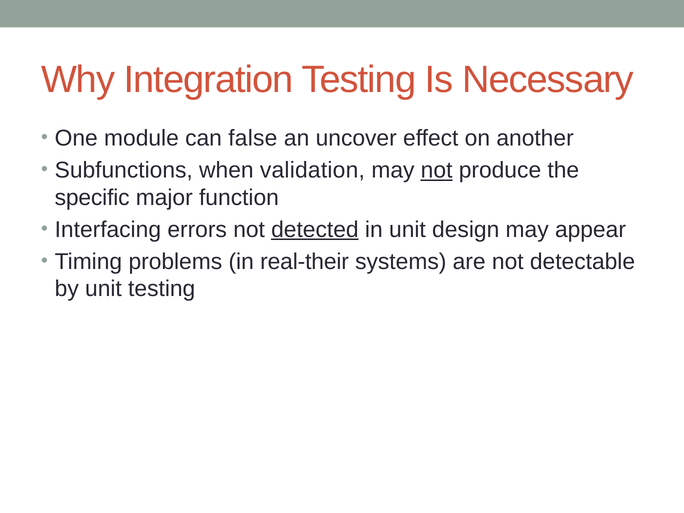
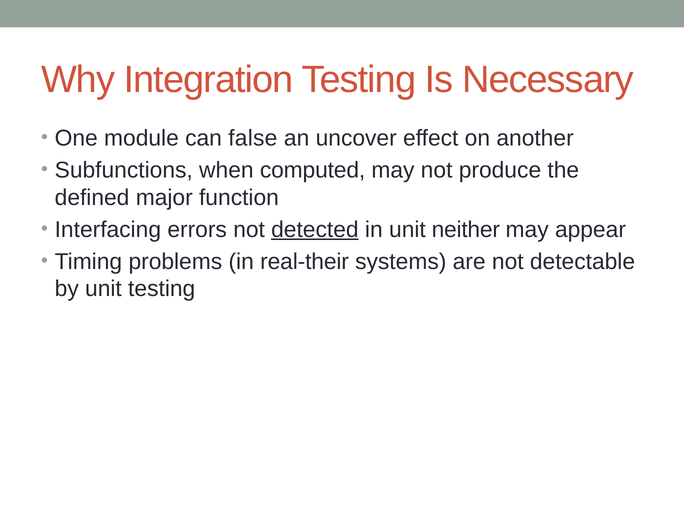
validation: validation -> computed
not at (437, 170) underline: present -> none
specific: specific -> defined
design: design -> neither
